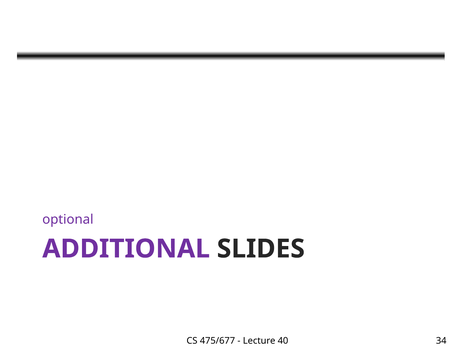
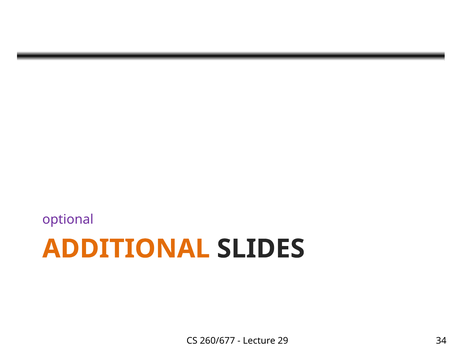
ADDITIONAL colour: purple -> orange
475/677: 475/677 -> 260/677
40: 40 -> 29
